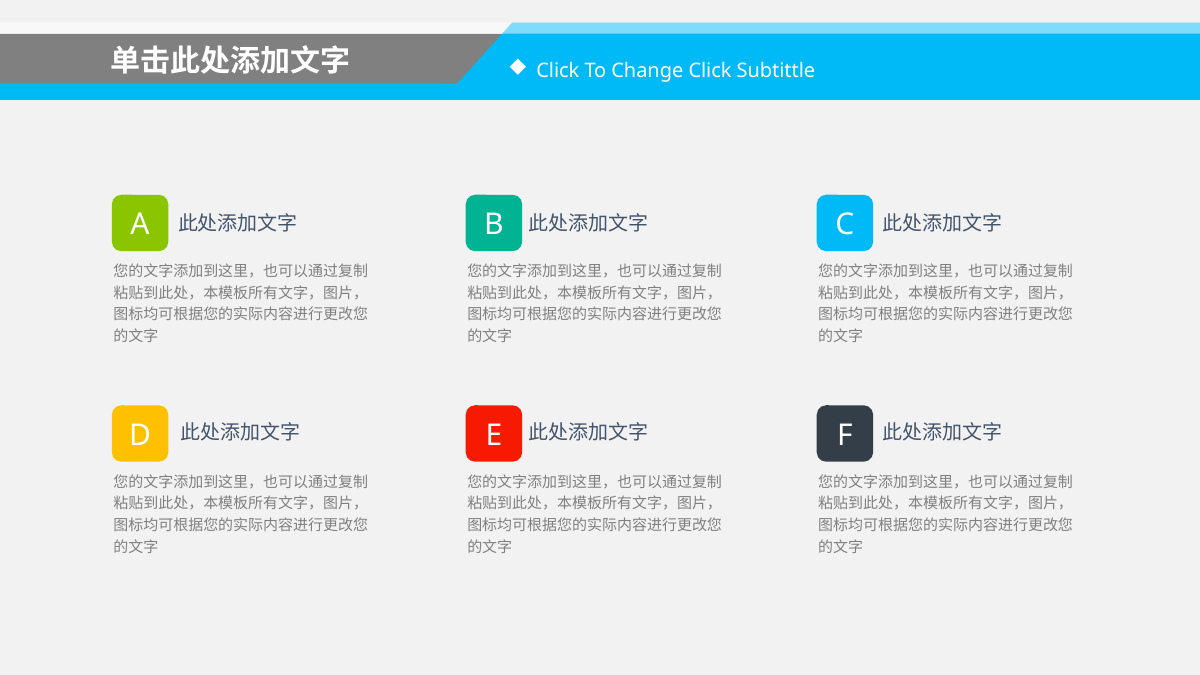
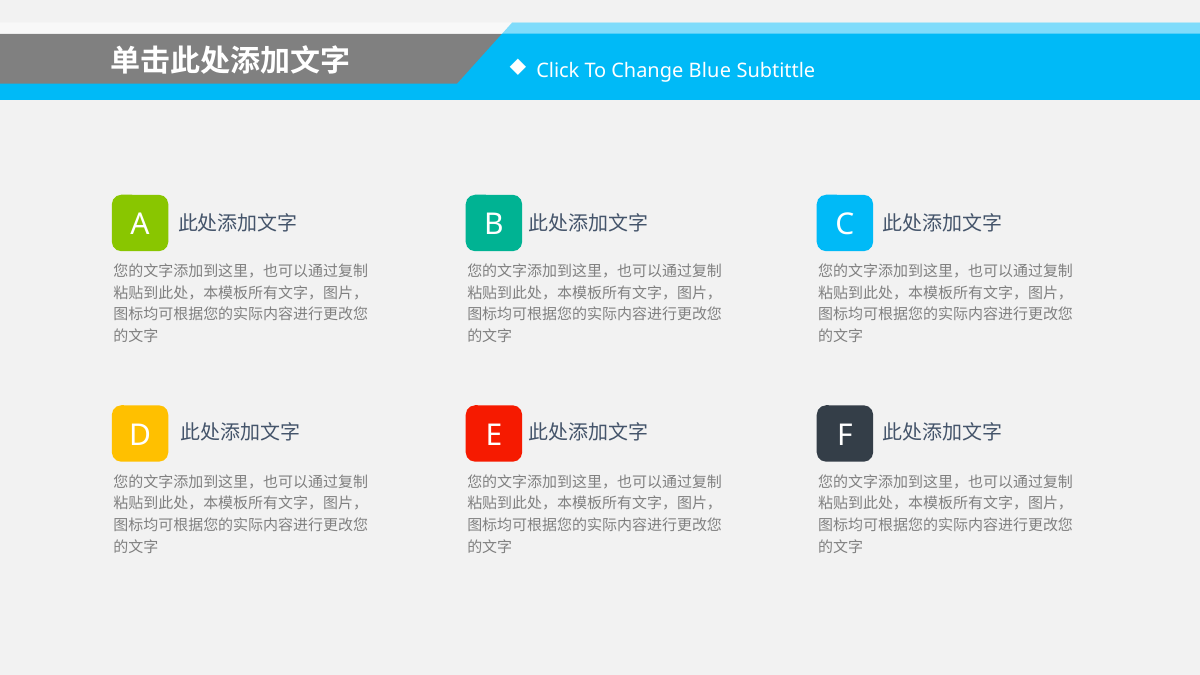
Change Click: Click -> Blue
